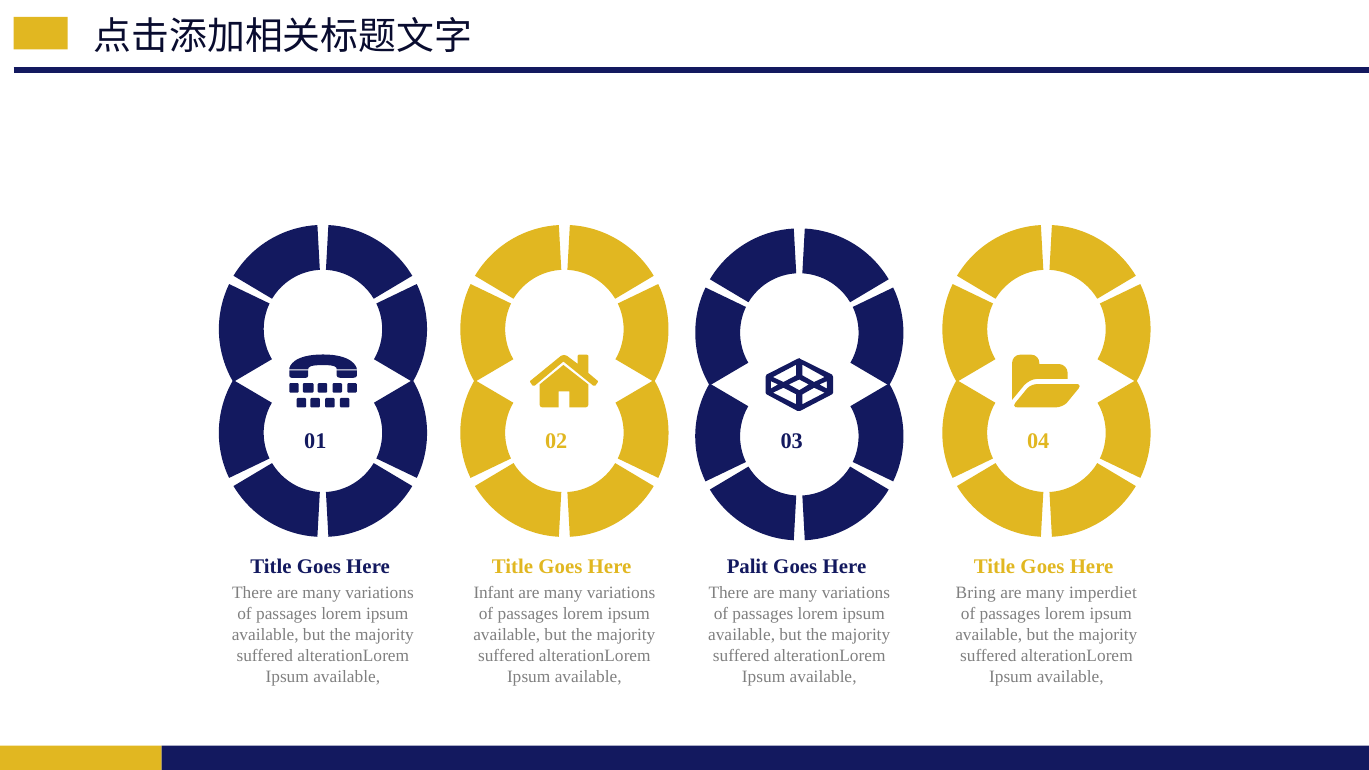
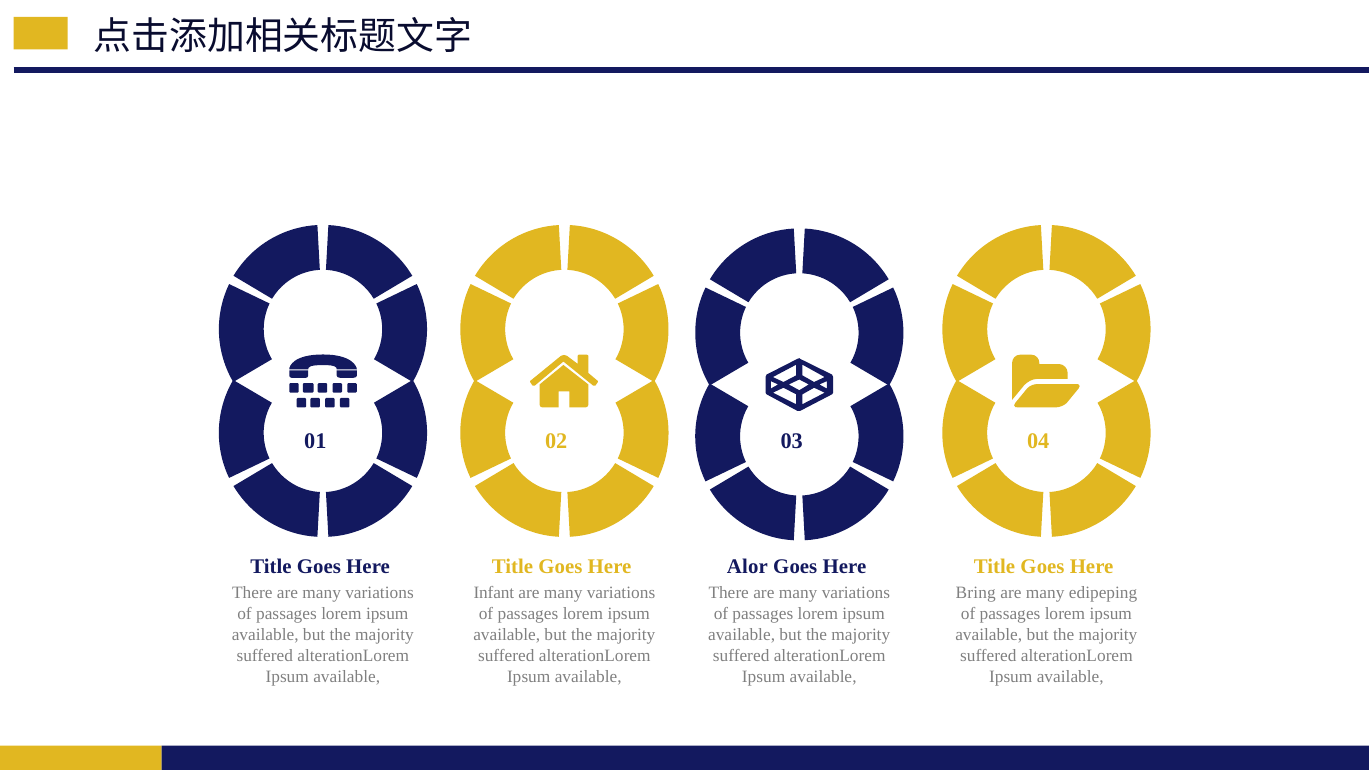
Palit: Palit -> Alor
imperdiet: imperdiet -> edipeping
